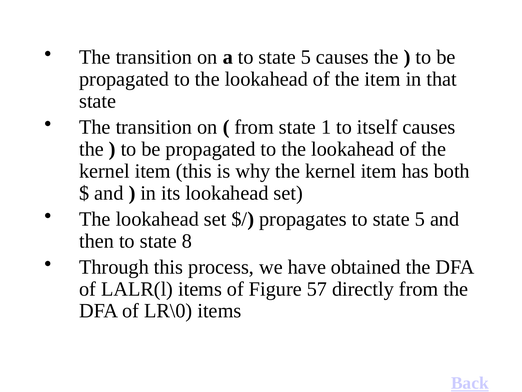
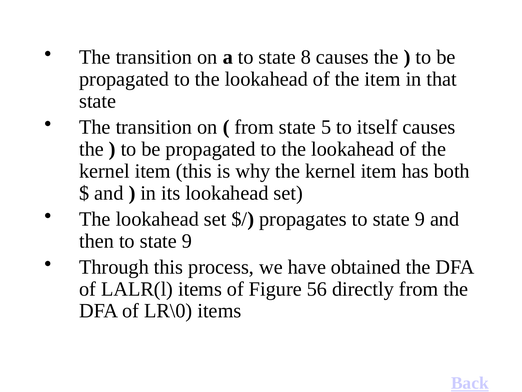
a to state 5: 5 -> 8
1: 1 -> 5
propagates to state 5: 5 -> 9
then to state 8: 8 -> 9
57: 57 -> 56
